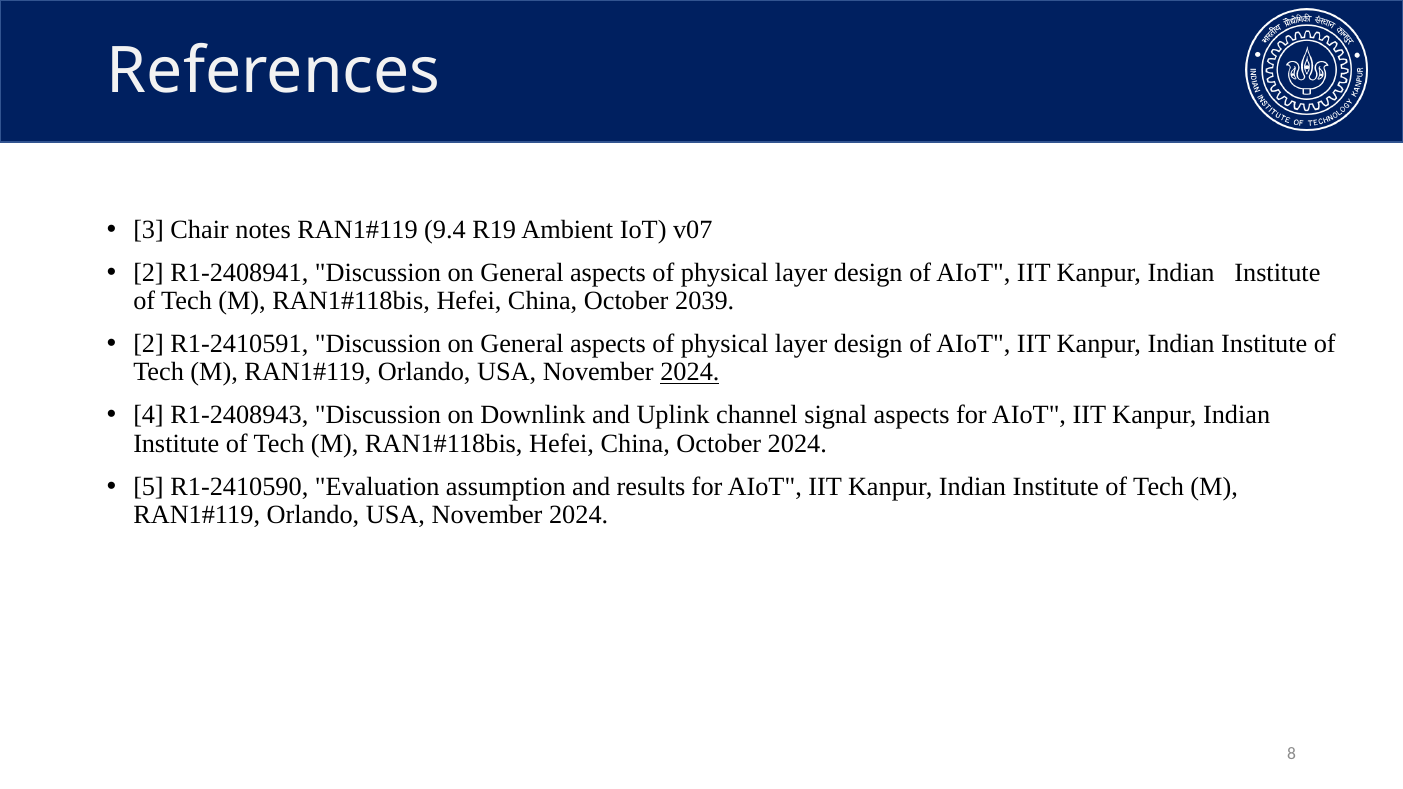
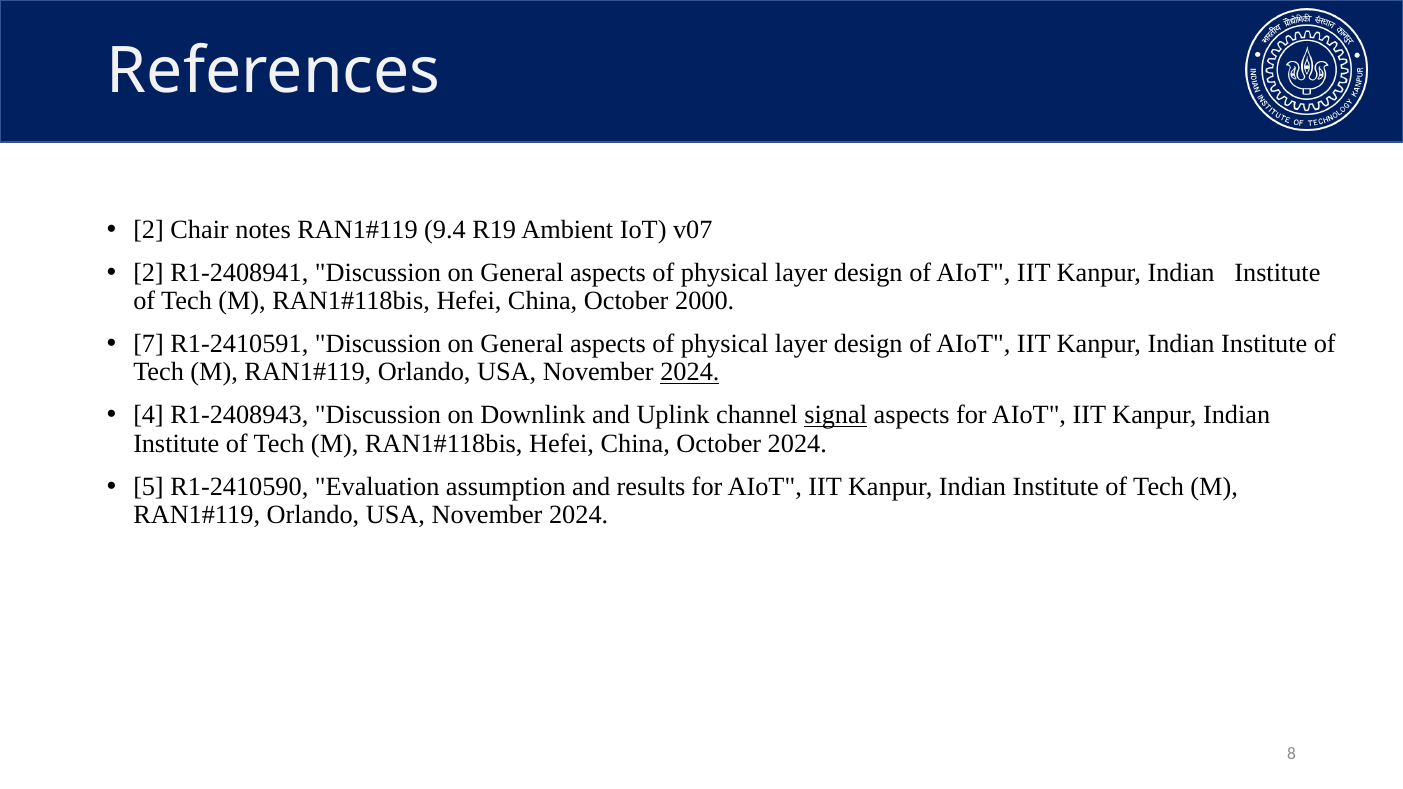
3 at (149, 229): 3 -> 2
2039: 2039 -> 2000
2 at (149, 344): 2 -> 7
signal underline: none -> present
